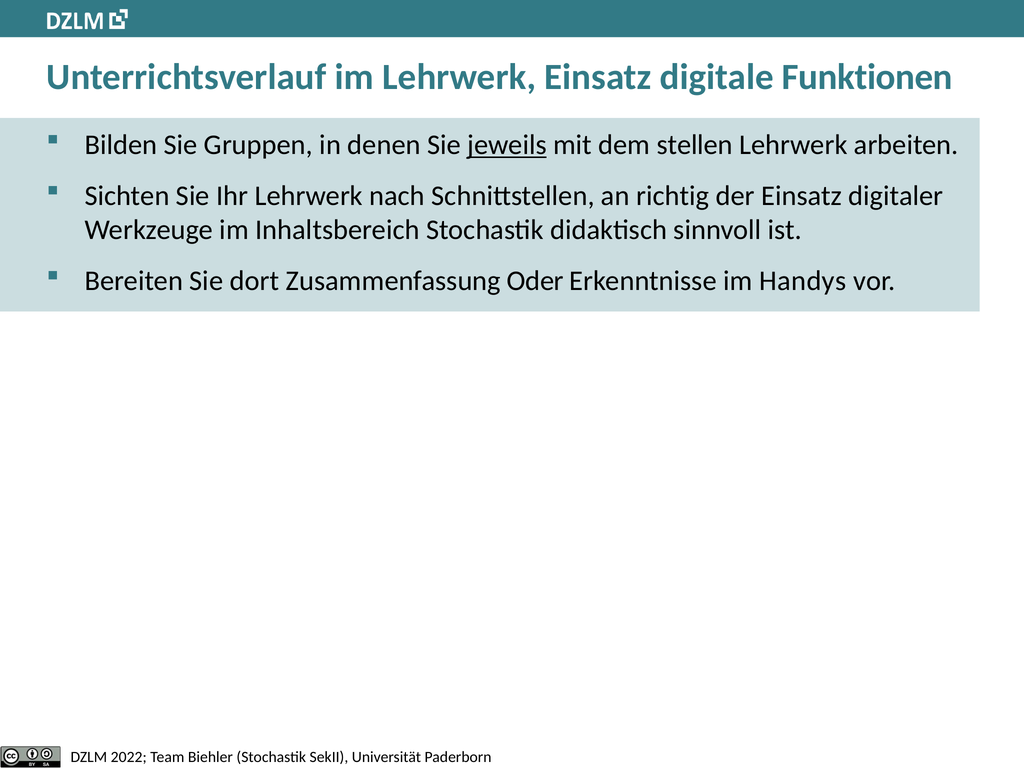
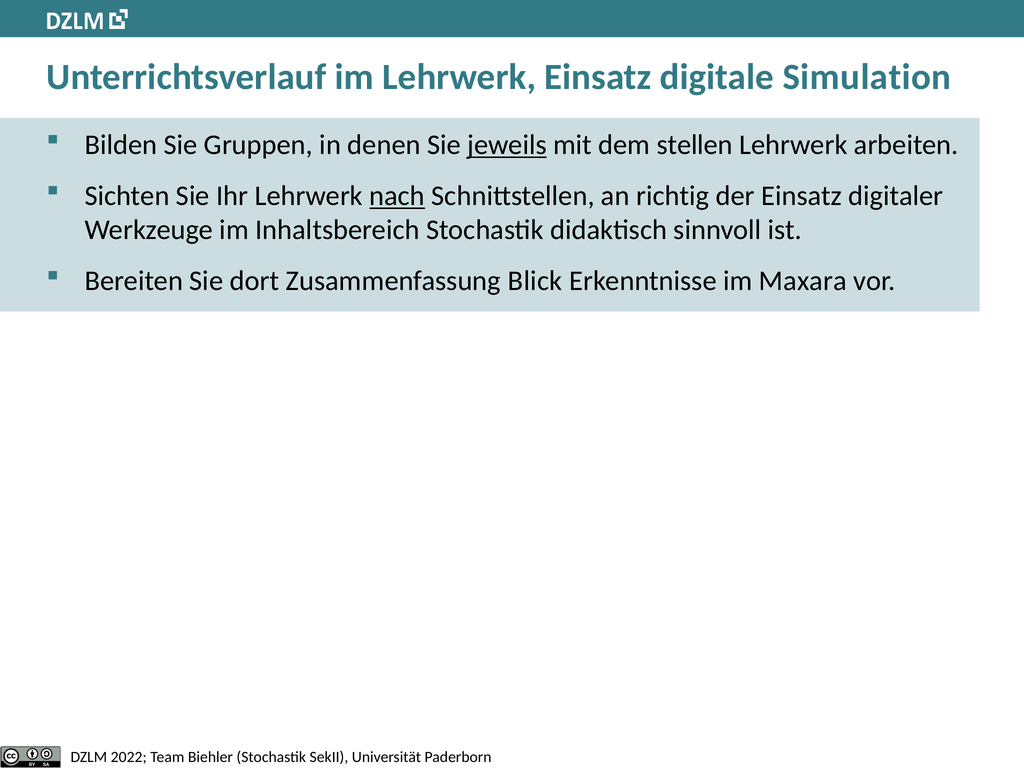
Funktionen: Funktionen -> Simulation
nach underline: none -> present
Oder: Oder -> Blick
Handys: Handys -> Maxara
